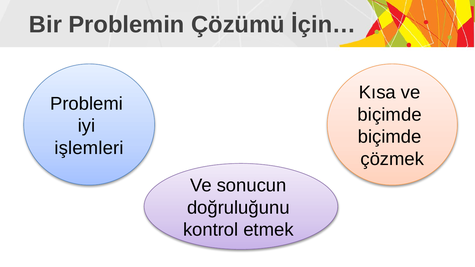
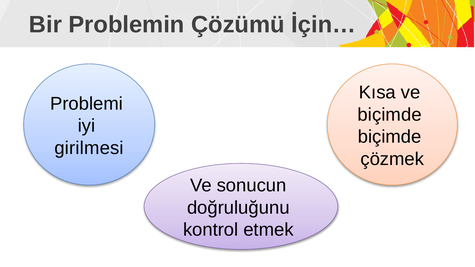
işlemleri: işlemleri -> girilmesi
